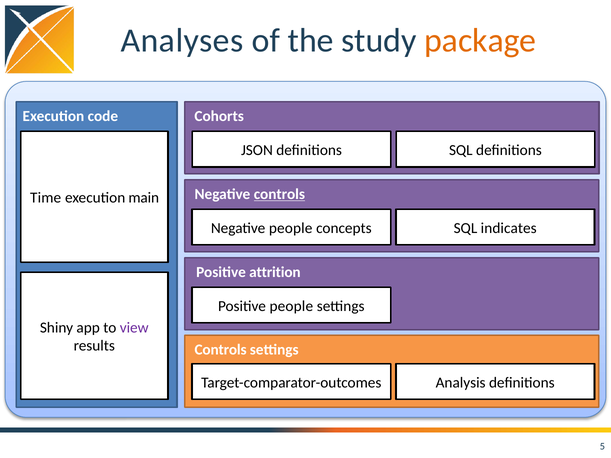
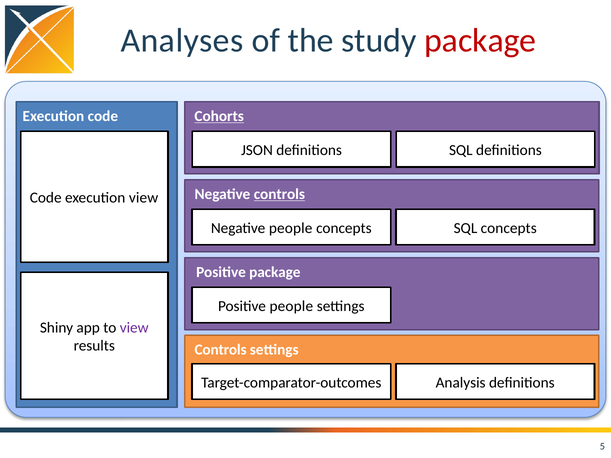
package at (480, 41) colour: orange -> red
Cohorts underline: none -> present
Time at (46, 198): Time -> Code
execution main: main -> view
SQL indicates: indicates -> concepts
Positive attrition: attrition -> package
